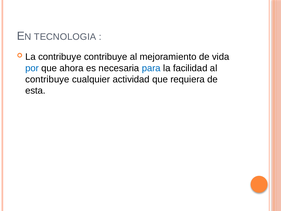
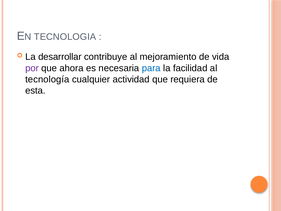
La contribuye: contribuye -> desarrollar
por colour: blue -> purple
contribuye at (47, 79): contribuye -> tecnología
